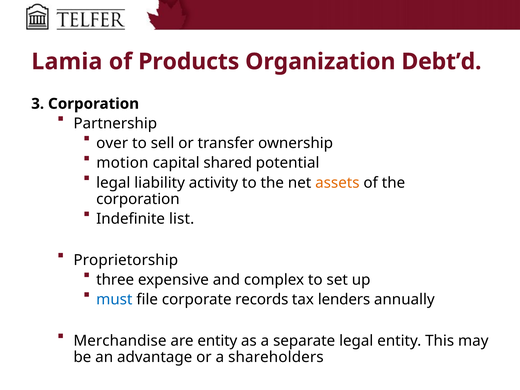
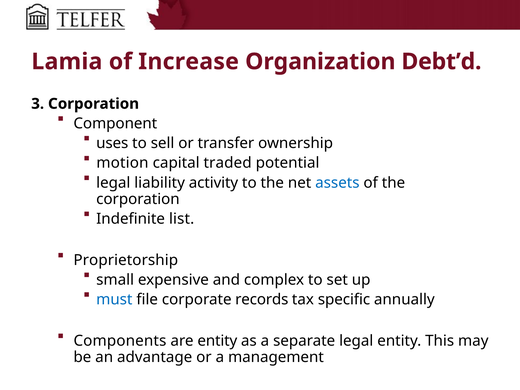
Products: Products -> Increase
Partnership: Partnership -> Component
over: over -> uses
shared: shared -> traded
assets colour: orange -> blue
three: three -> small
lenders: lenders -> specific
Merchandise: Merchandise -> Components
shareholders: shareholders -> management
